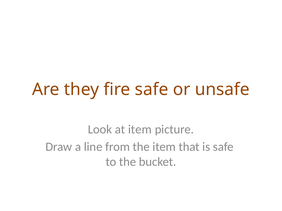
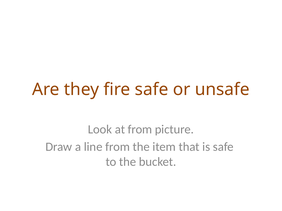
at item: item -> from
